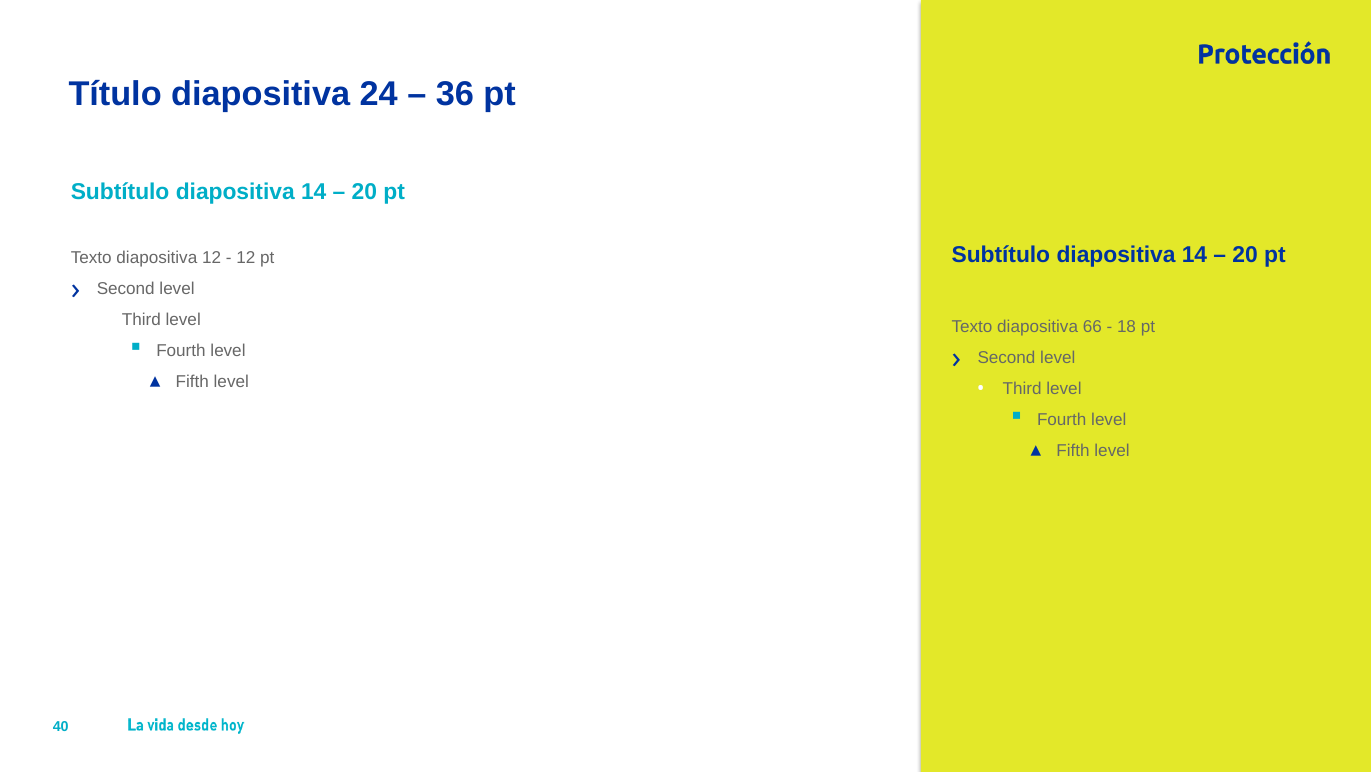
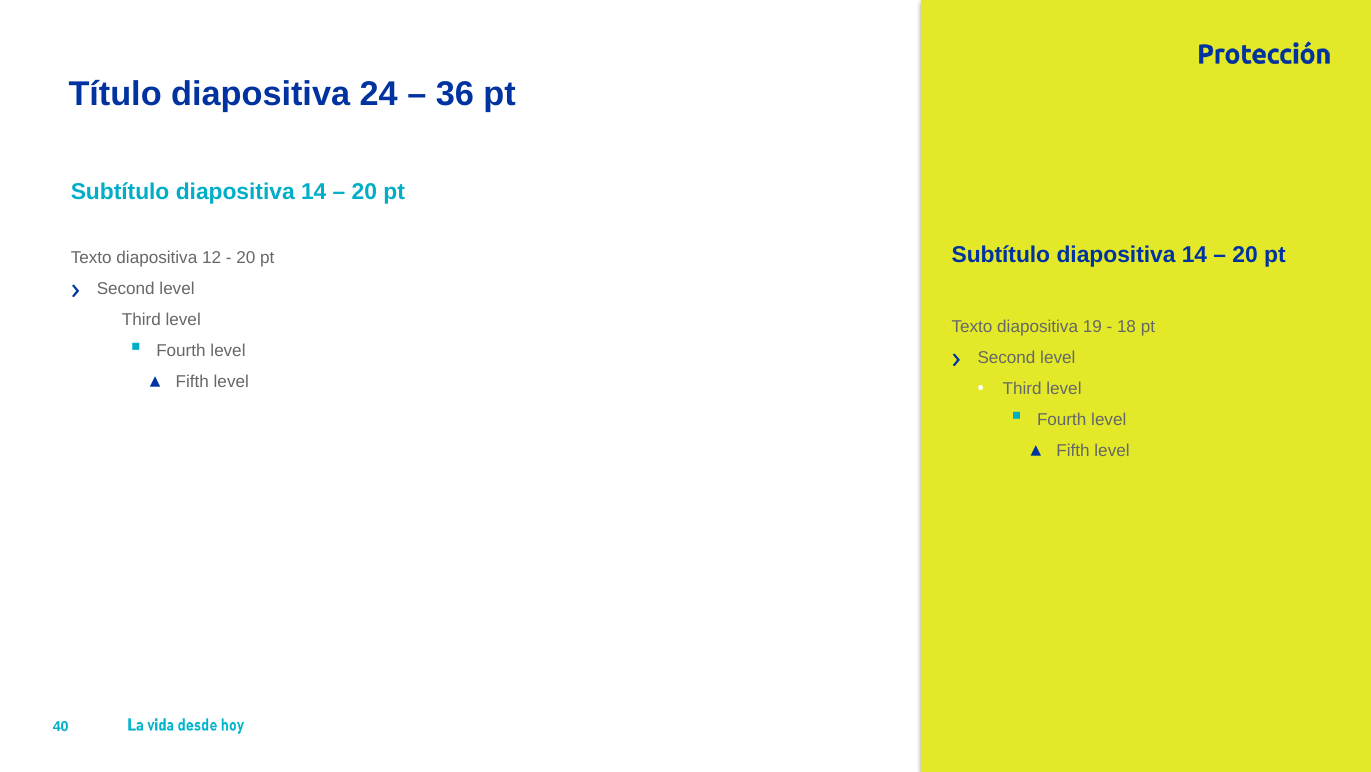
12 at (246, 257): 12 -> 20
66: 66 -> 19
